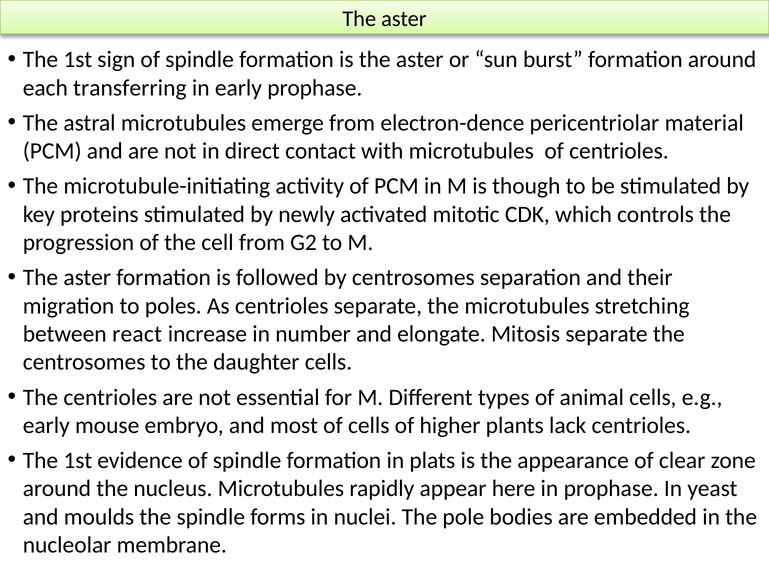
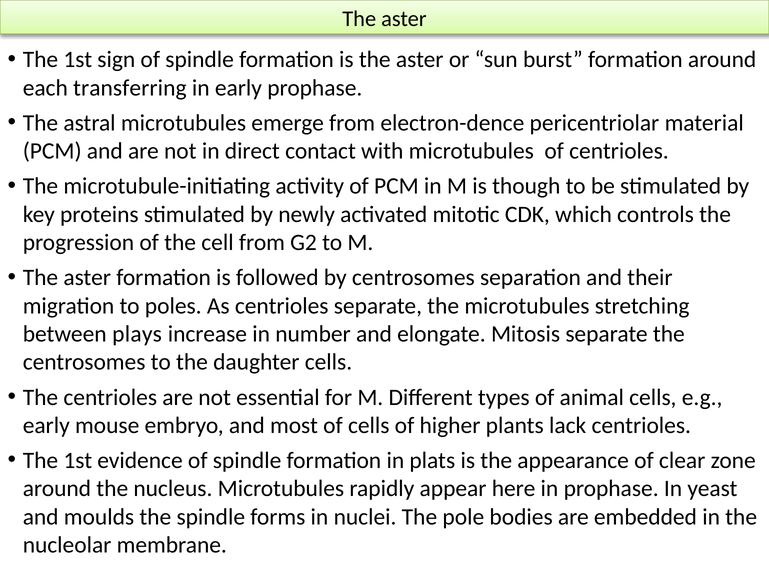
react: react -> plays
